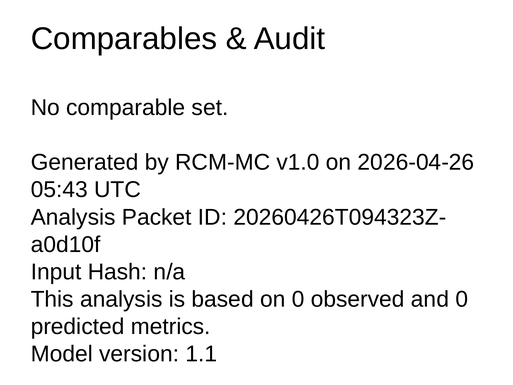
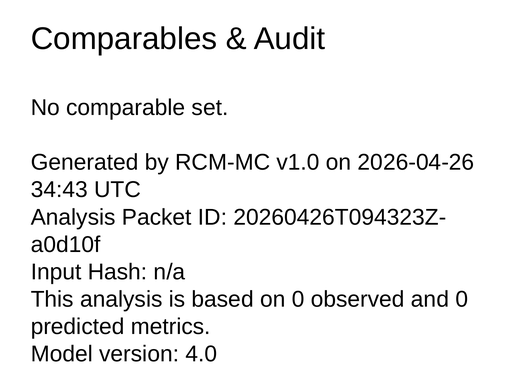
05:43: 05:43 -> 34:43
1.1: 1.1 -> 4.0
